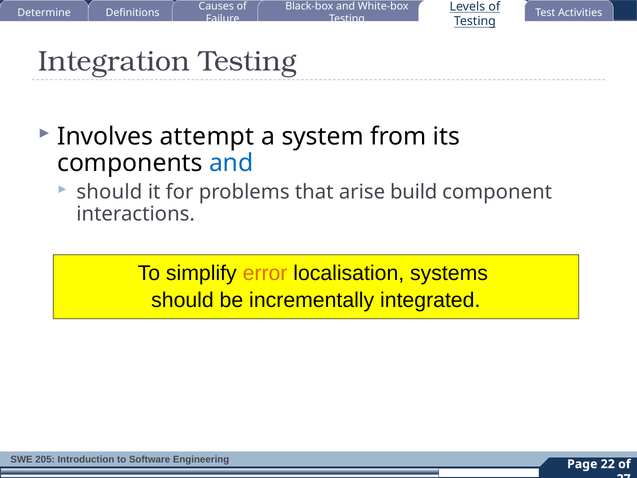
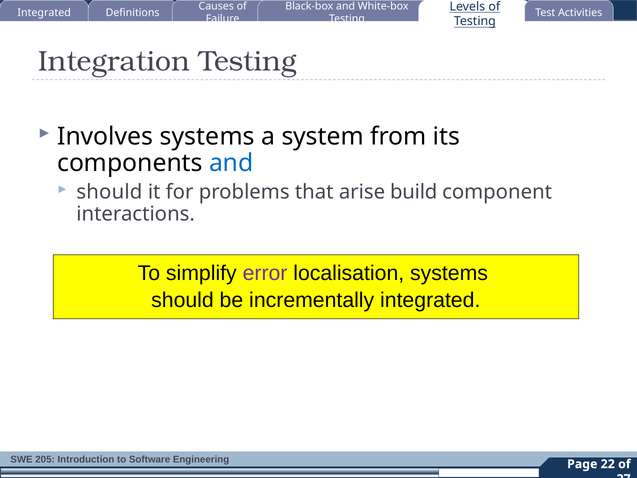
Determine at (44, 12): Determine -> Integrated
Involves attempt: attempt -> systems
error colour: orange -> purple
